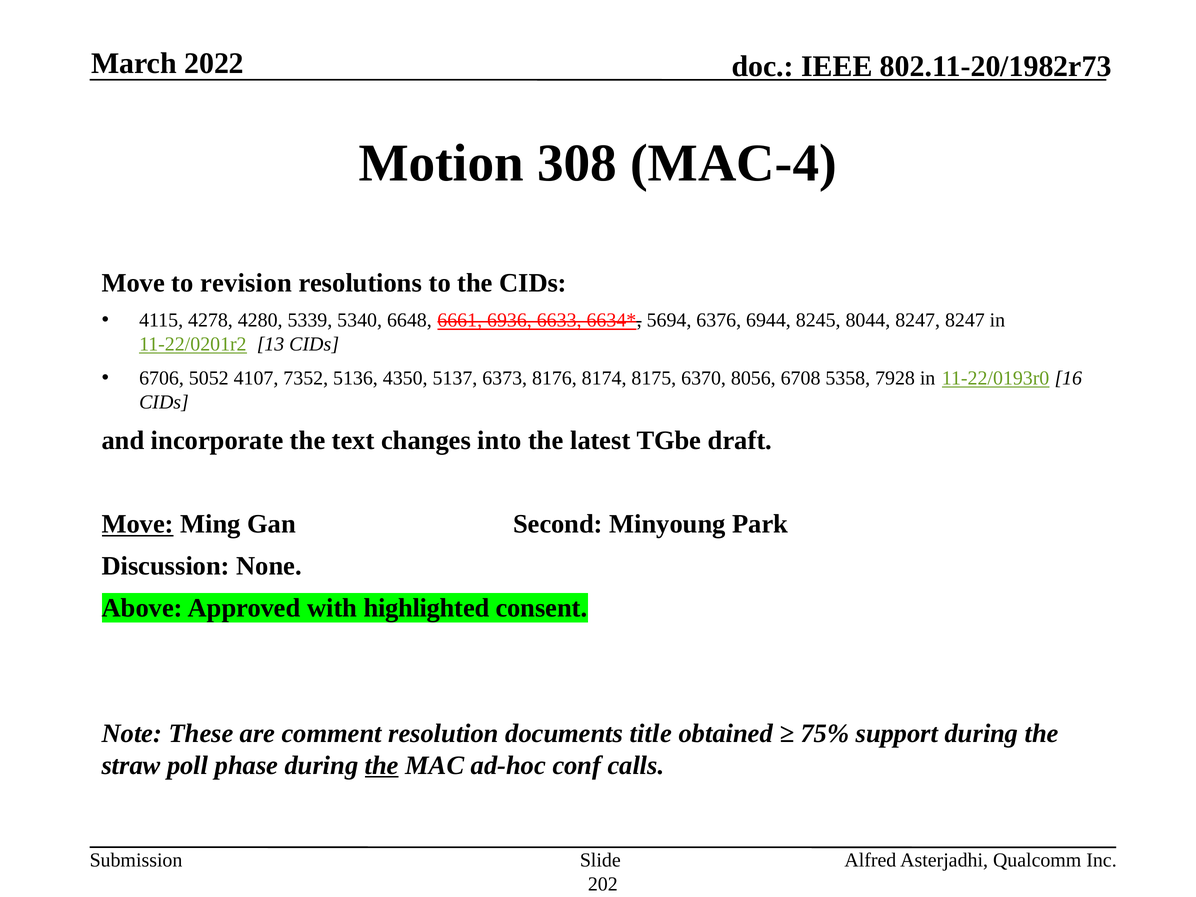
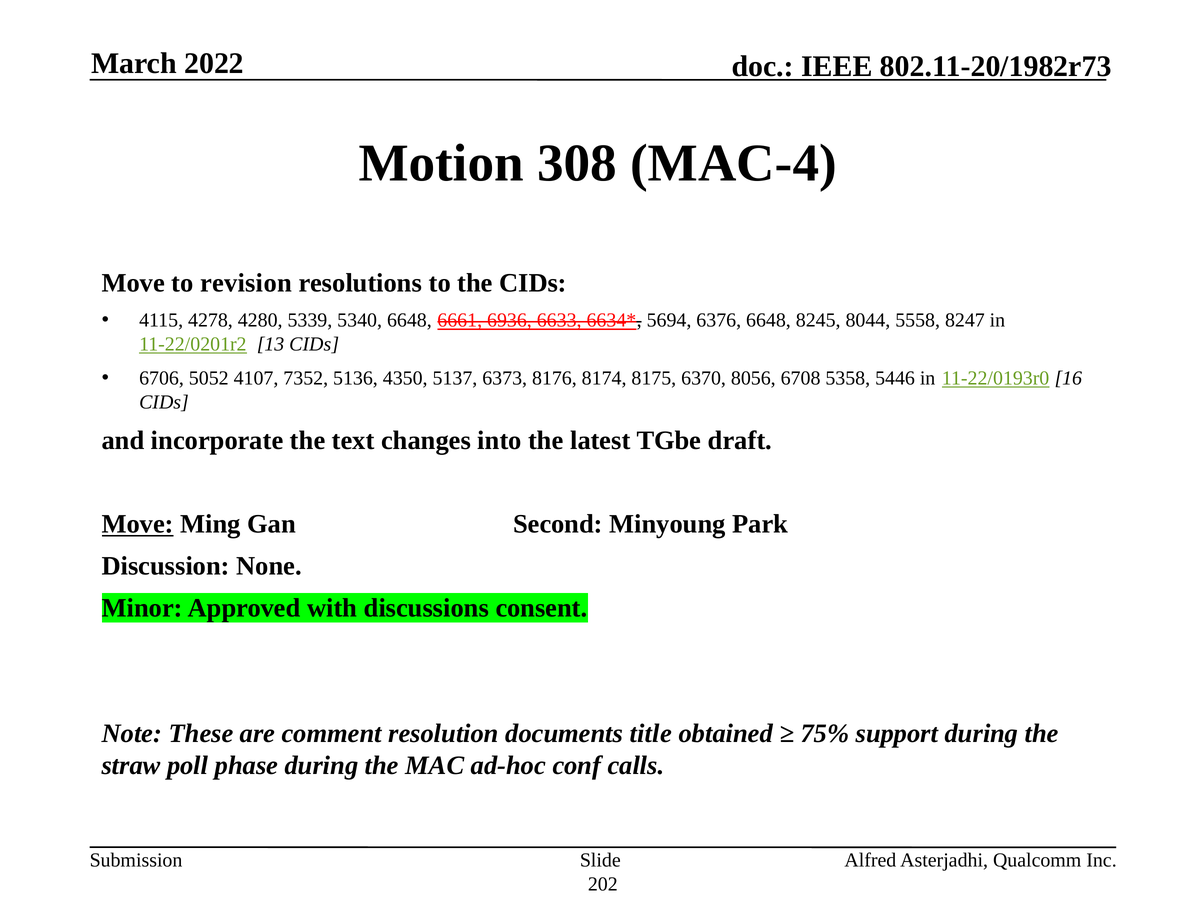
6376 6944: 6944 -> 6648
8044 8247: 8247 -> 5558
7928: 7928 -> 5446
Above: Above -> Minor
highlighted: highlighted -> discussions
the at (382, 765) underline: present -> none
